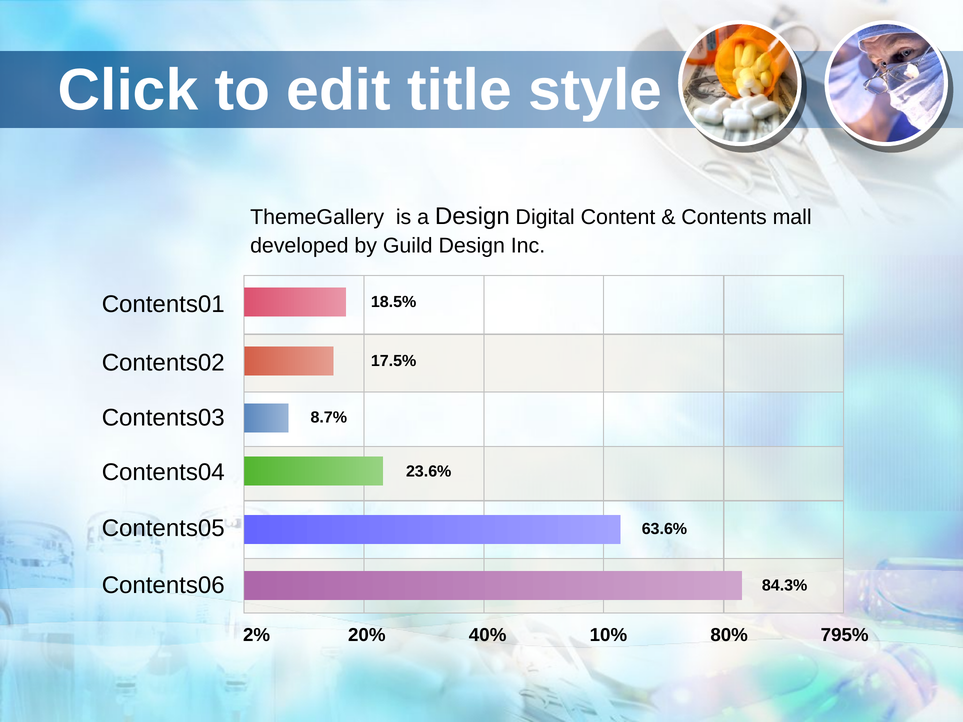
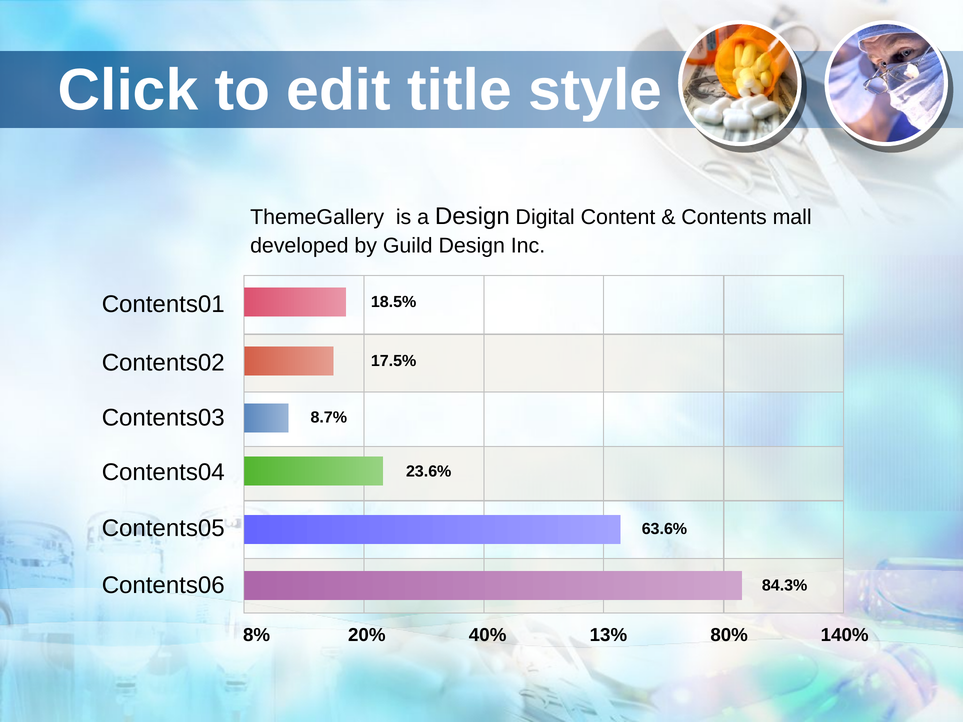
2%: 2% -> 8%
10%: 10% -> 13%
795%: 795% -> 140%
